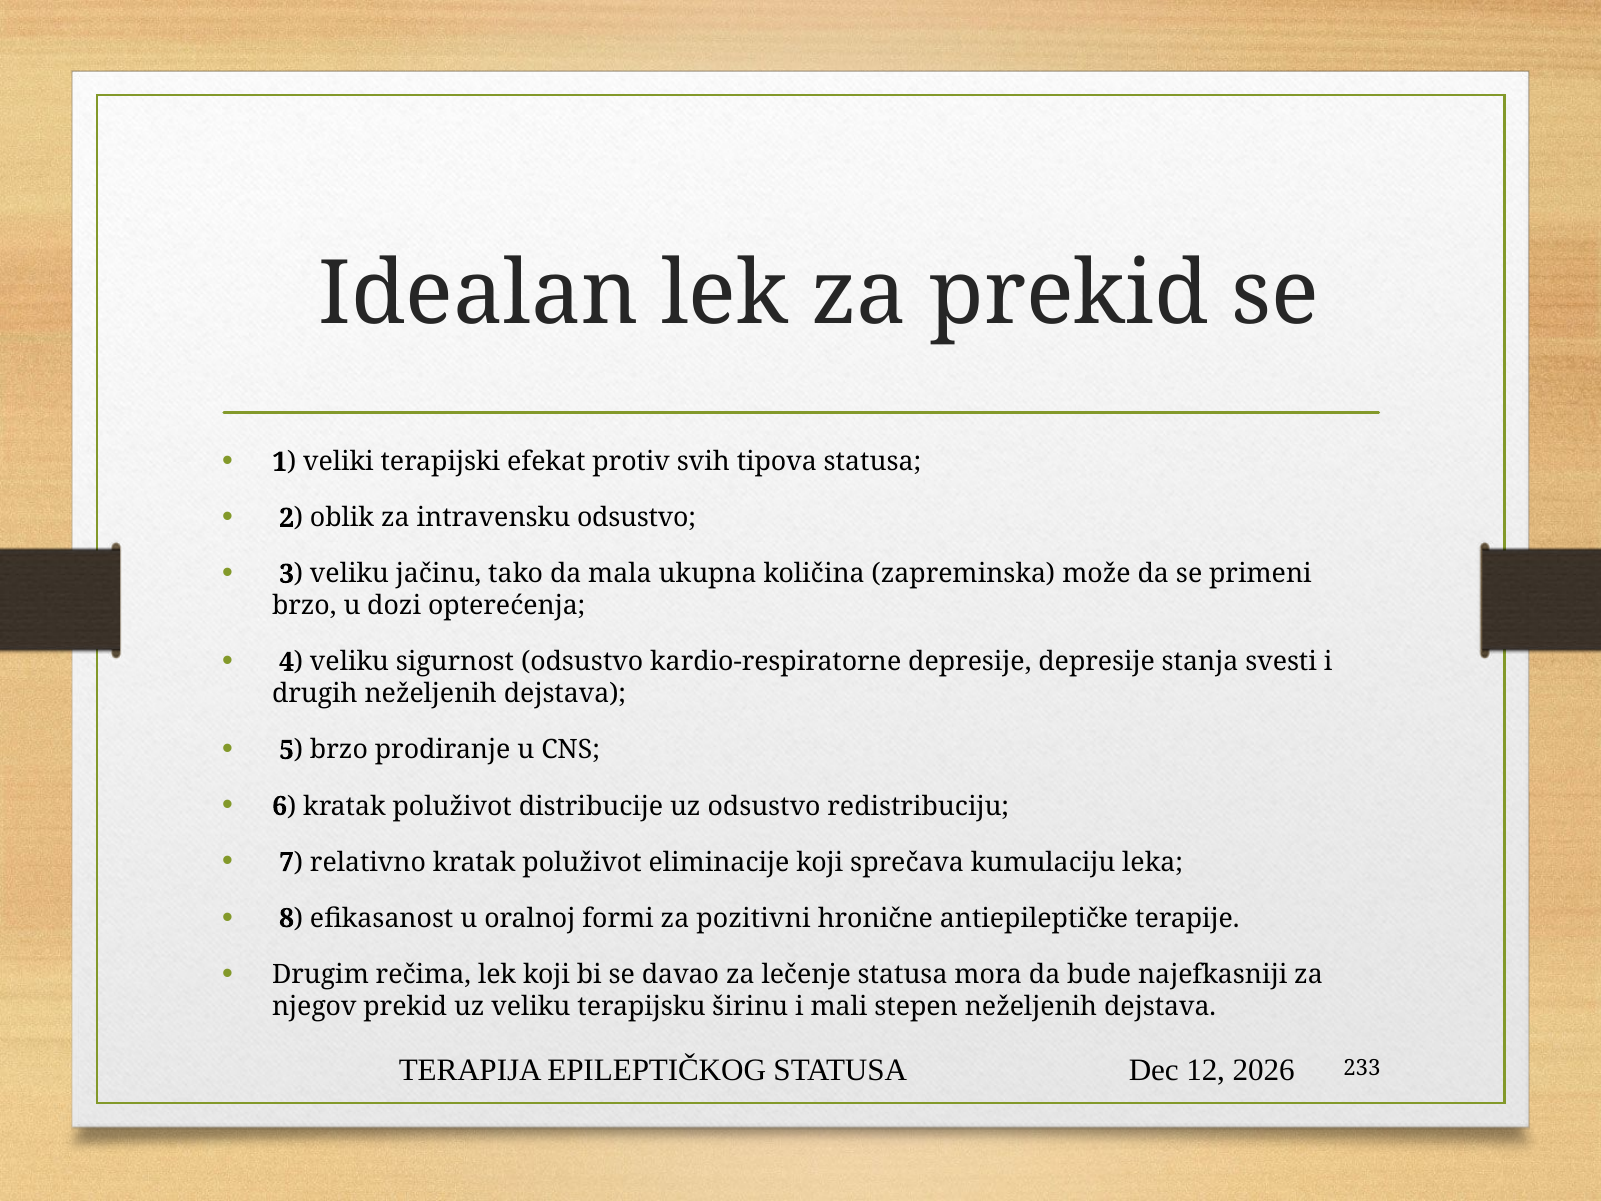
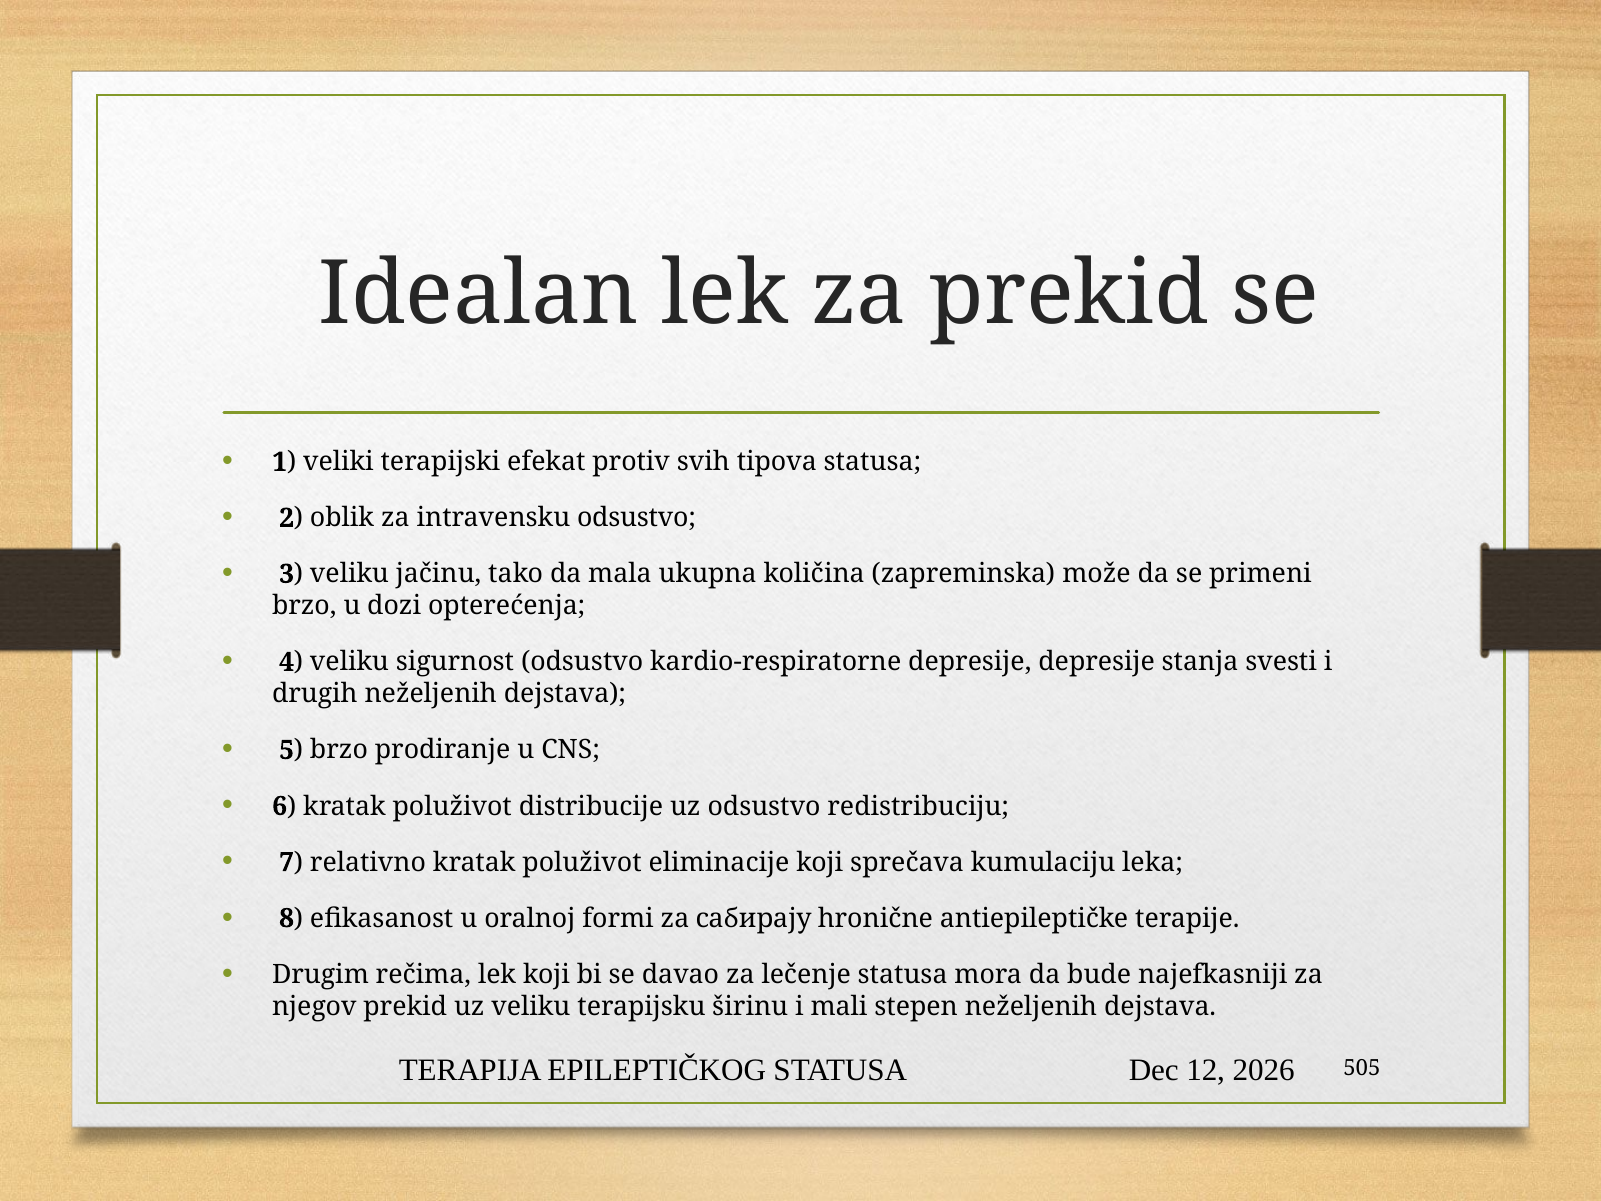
pozitivni: pozitivni -> сабирају
233: 233 -> 505
